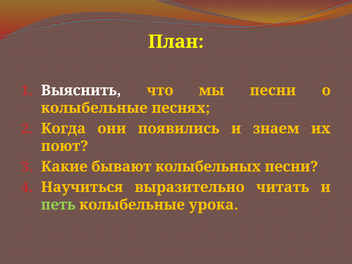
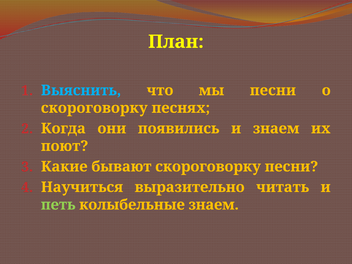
Выяснить colour: white -> light blue
колыбельные at (94, 108): колыбельные -> скороговорку
бывают колыбельных: колыбельных -> скороговорку
колыбельные урока: урока -> знаем
